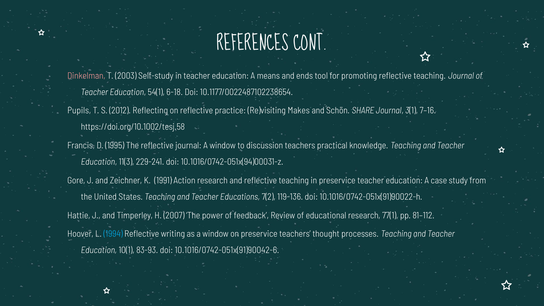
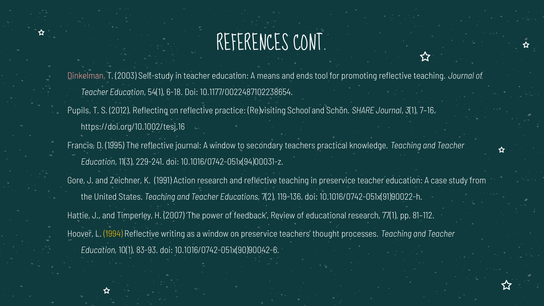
Makes: Makes -> School
https://doi.org/10.1002/tesj.58: https://doi.org/10.1002/tesj.58 -> https://doi.org/10.1002/tesj.16
discussion: discussion -> secondary
1994 colour: light blue -> yellow
10.1016/0742-051x(91)90042-6: 10.1016/0742-051x(91)90042-6 -> 10.1016/0742-051x(90)90042-6
